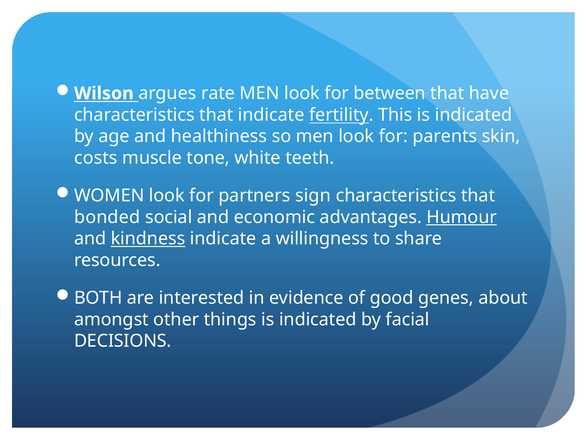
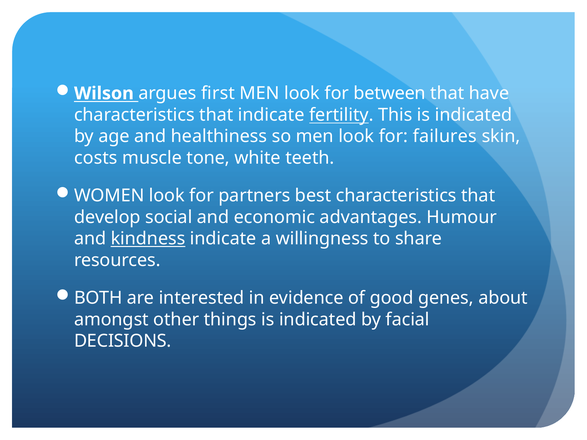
rate: rate -> first
parents: parents -> failures
sign: sign -> best
bonded: bonded -> develop
Humour underline: present -> none
